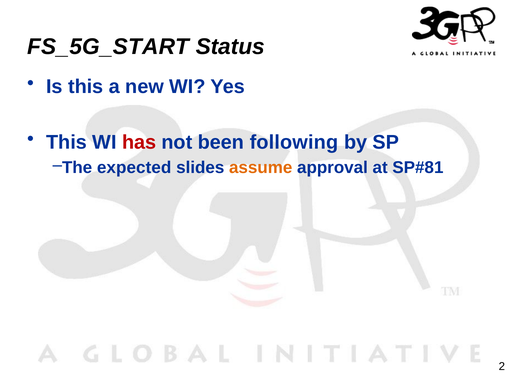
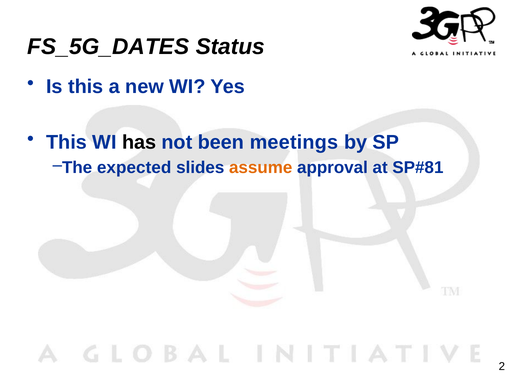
FS_5G_START: FS_5G_START -> FS_5G_DATES
has colour: red -> black
following: following -> meetings
